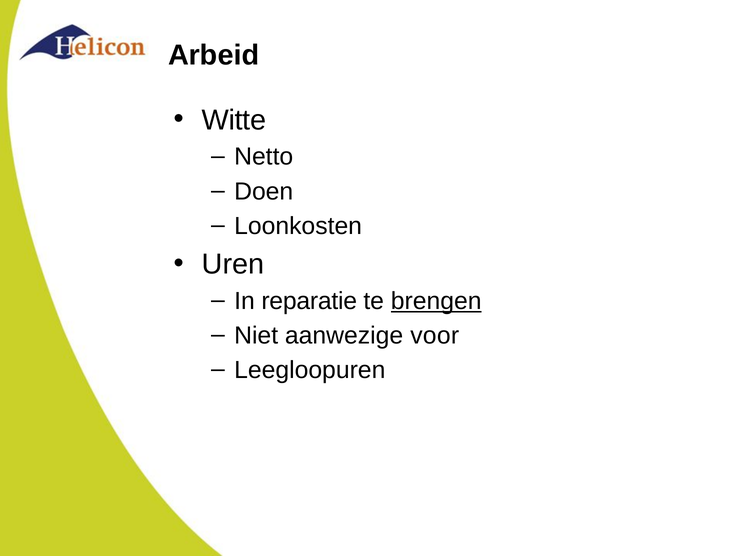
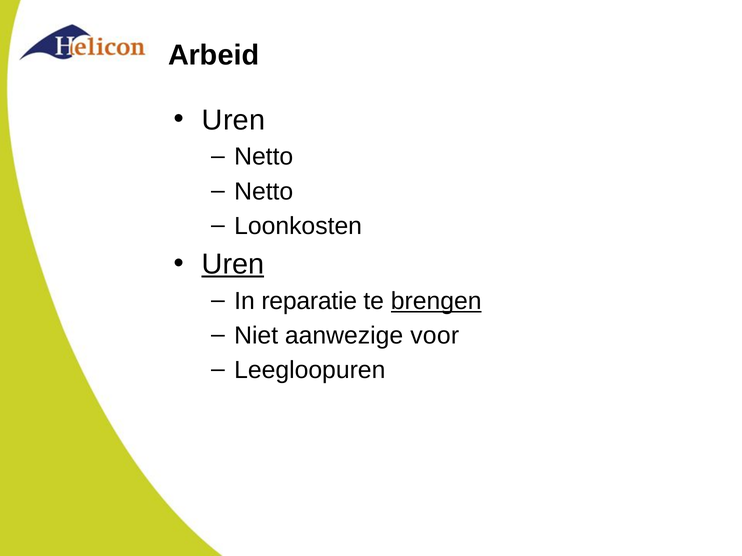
Witte at (234, 120): Witte -> Uren
Doen at (264, 192): Doen -> Netto
Uren at (233, 264) underline: none -> present
